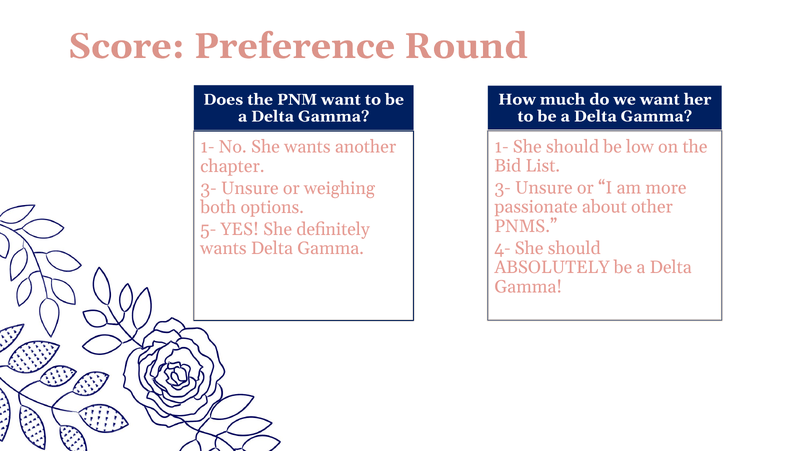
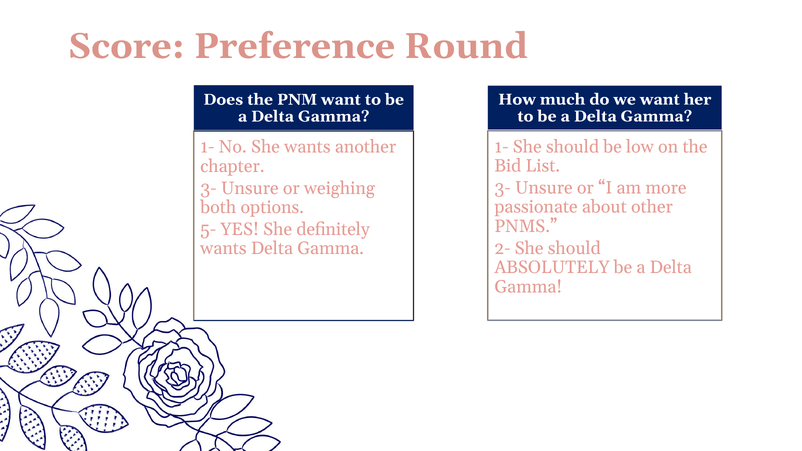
4-: 4- -> 2-
